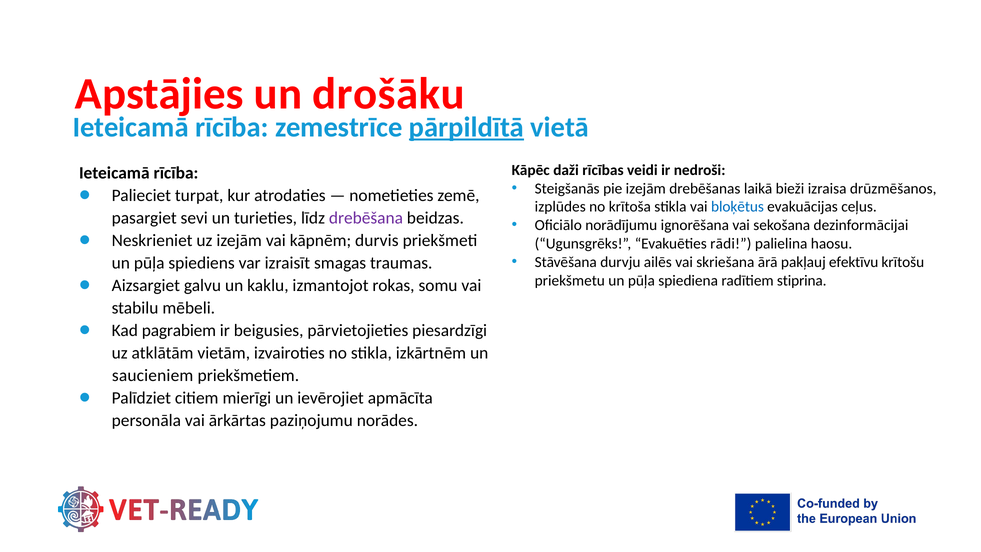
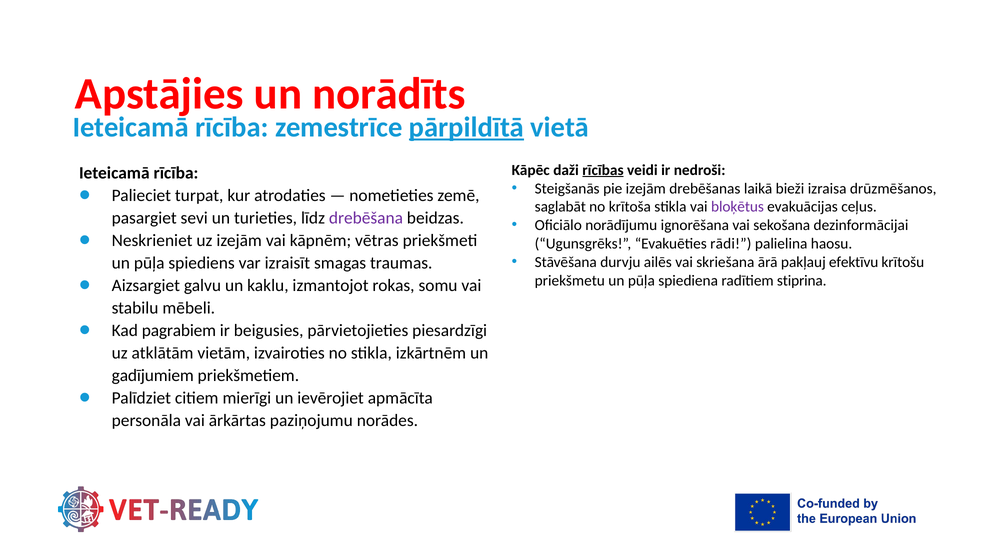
drošāku: drošāku -> norādīts
rīcības underline: none -> present
izplūdes: izplūdes -> saglabāt
bloķētus colour: blue -> purple
durvis: durvis -> vētras
saucieniem: saucieniem -> gadījumiem
